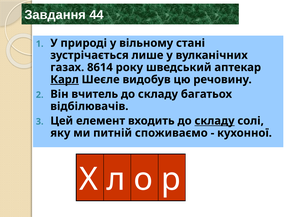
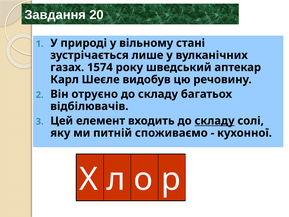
44: 44 -> 20
8614: 8614 -> 1574
Карл underline: present -> none
вчитель: вчитель -> отруєно
